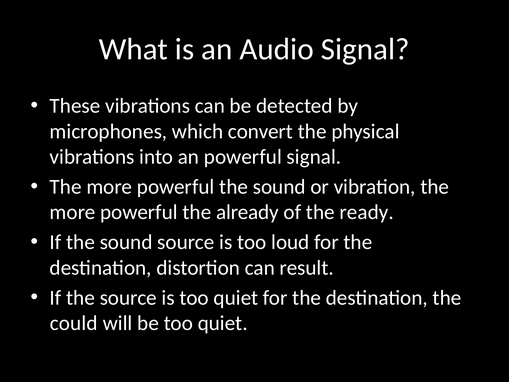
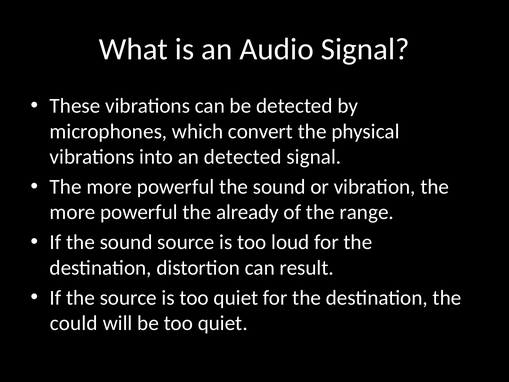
an powerful: powerful -> detected
ready: ready -> range
